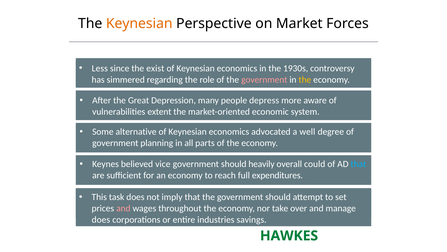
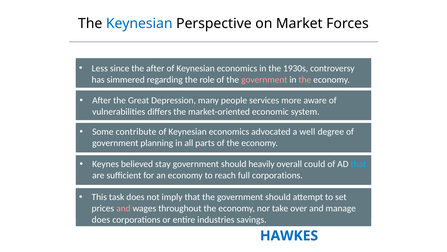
Keynesian at (139, 23) colour: orange -> blue
the exist: exist -> after
the at (305, 79) colour: yellow -> pink
depress: depress -> services
extent: extent -> differs
alternative: alternative -> contribute
vice: vice -> stay
full expenditures: expenditures -> corporations
HAWKES colour: green -> blue
